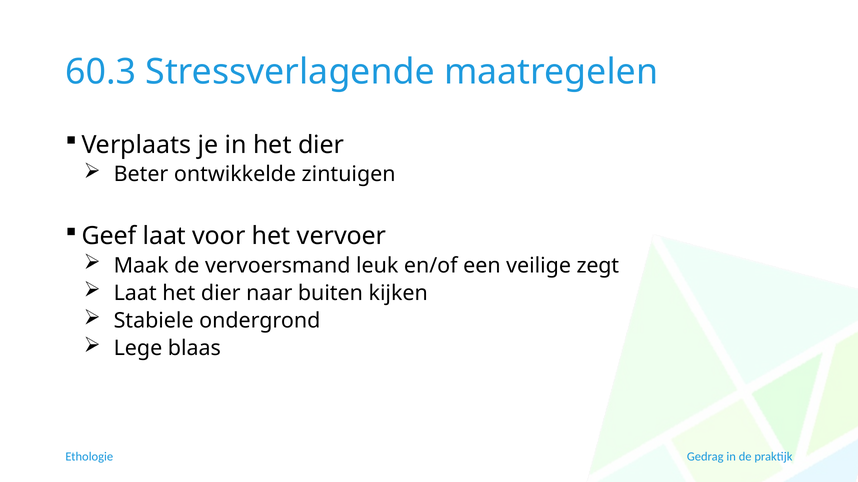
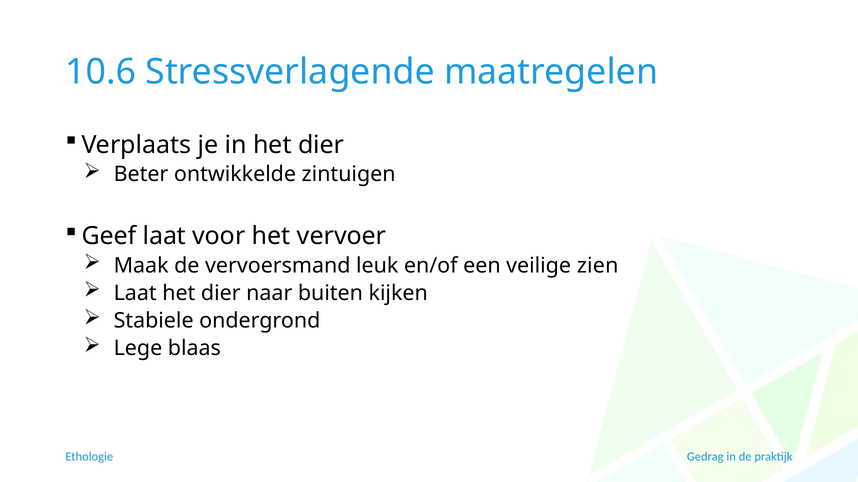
60.3: 60.3 -> 10.6
zegt: zegt -> zien
